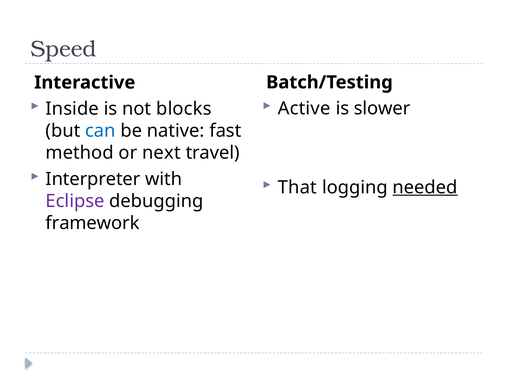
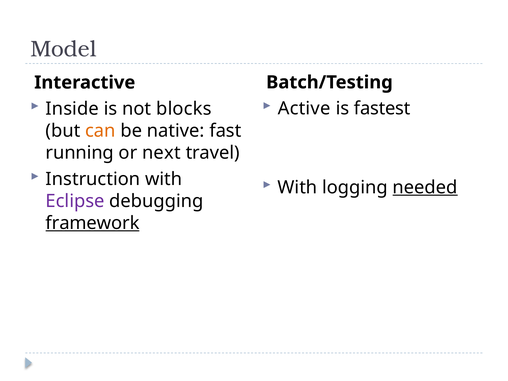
Speed: Speed -> Model
slower: slower -> fastest
can colour: blue -> orange
method: method -> running
Interpreter: Interpreter -> Instruction
That at (297, 187): That -> With
framework underline: none -> present
